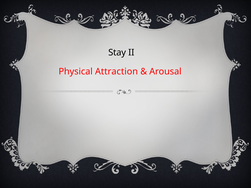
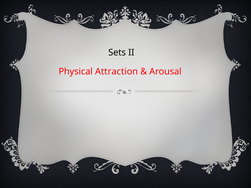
Stay: Stay -> Sets
